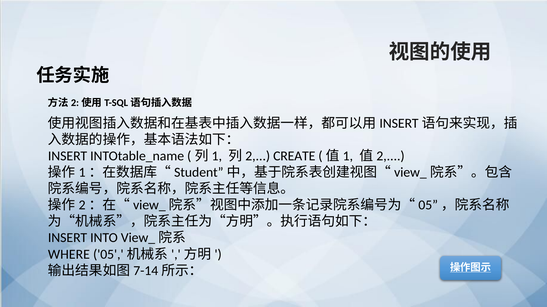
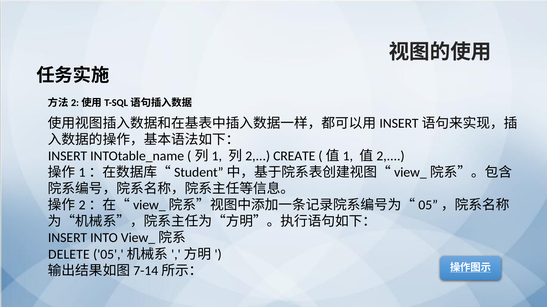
WHERE: WHERE -> DELETE
